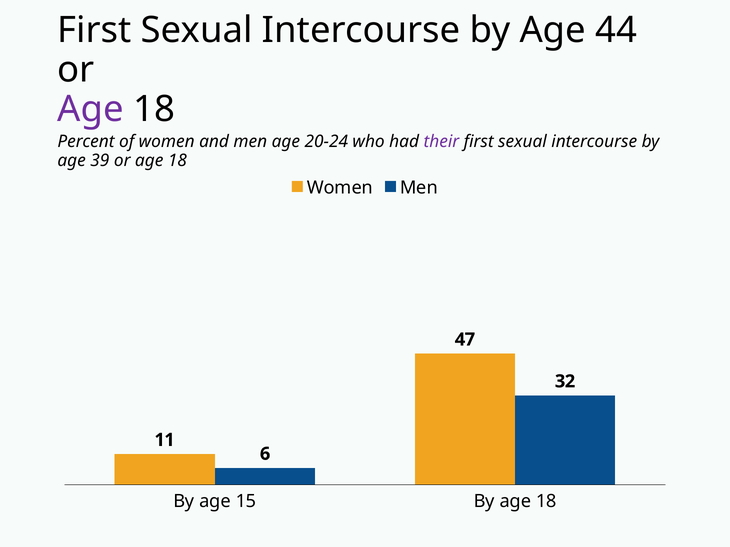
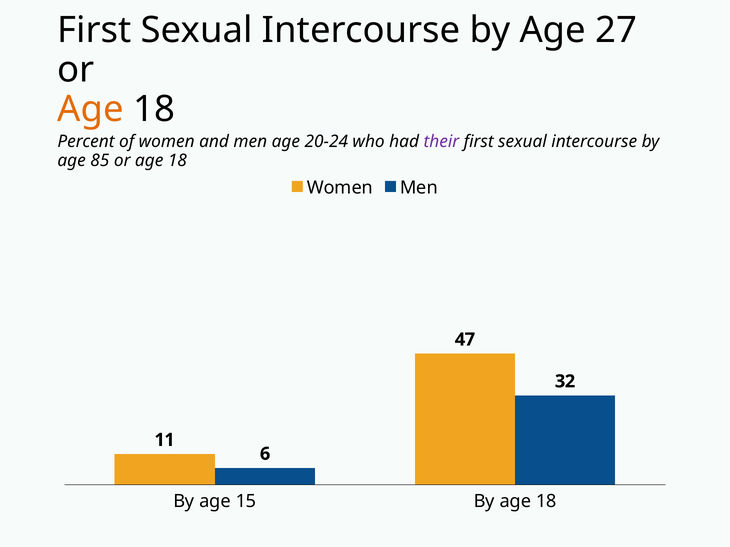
44: 44 -> 27
Age at (91, 109) colour: purple -> orange
39: 39 -> 85
